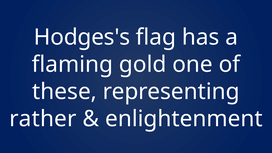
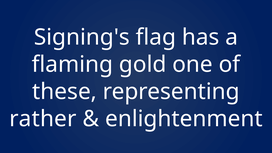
Hodges's: Hodges's -> Signing's
